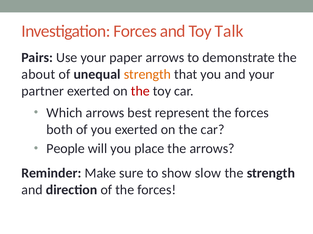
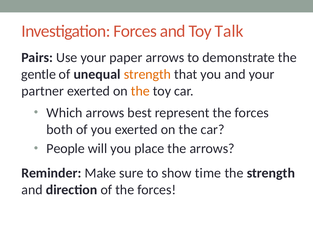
about: about -> gentle
the at (140, 91) colour: red -> orange
slow: slow -> time
